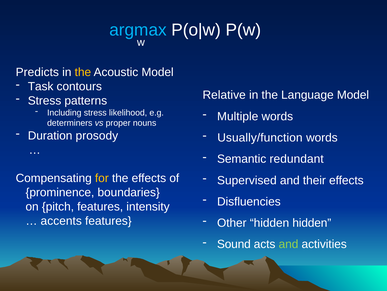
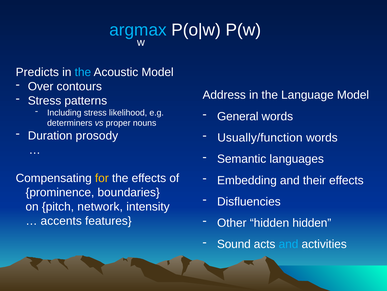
the at (83, 72) colour: yellow -> light blue
Task: Task -> Over
Relative: Relative -> Address
Multiple: Multiple -> General
redundant: redundant -> languages
Supervised: Supervised -> Embedding
pitch features: features -> network
and at (288, 244) colour: light green -> light blue
